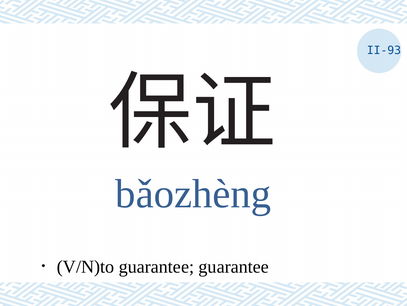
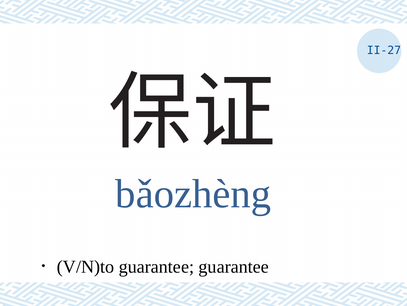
II-93: II-93 -> II-27
